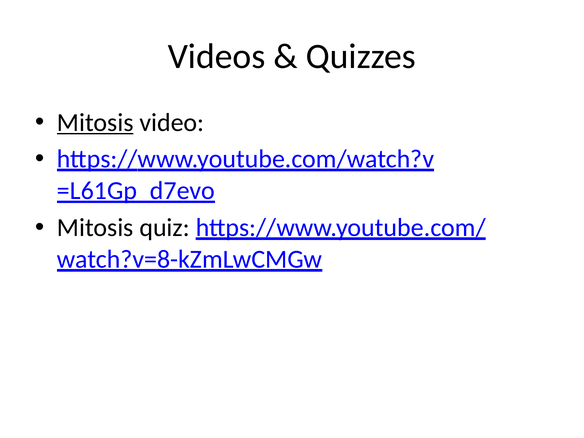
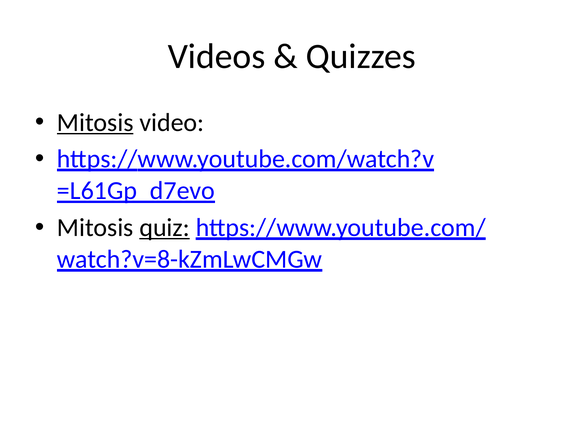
quiz underline: none -> present
